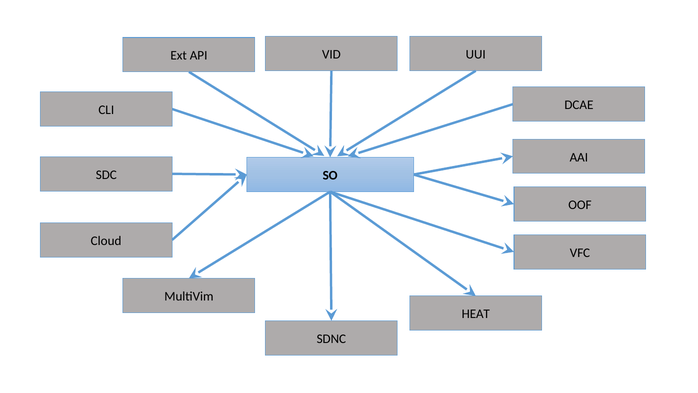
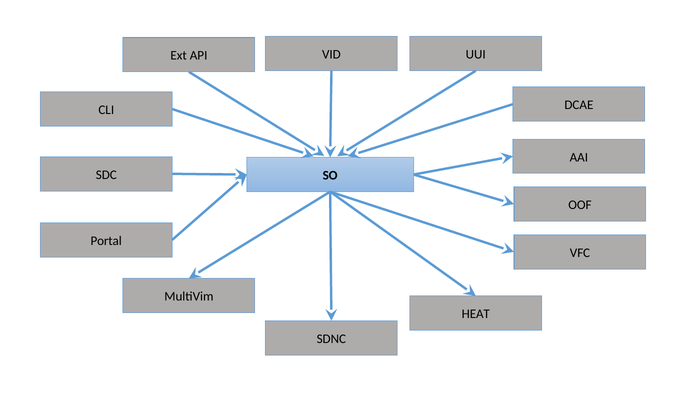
Cloud: Cloud -> Portal
